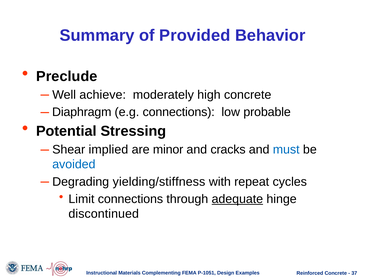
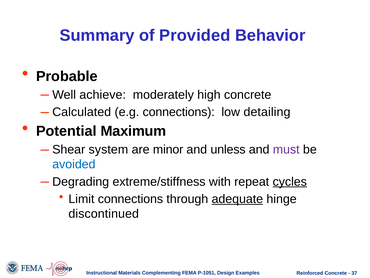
Preclude: Preclude -> Probable
Diaphragm: Diaphragm -> Calculated
probable: probable -> detailing
Stressing: Stressing -> Maximum
implied: implied -> system
cracks: cracks -> unless
must colour: blue -> purple
yielding/stiffness: yielding/stiffness -> extreme/stiffness
cycles underline: none -> present
